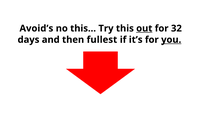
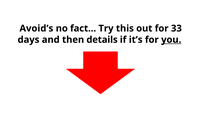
this…: this… -> fact…
out underline: present -> none
32: 32 -> 33
fullest: fullest -> details
